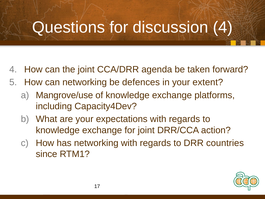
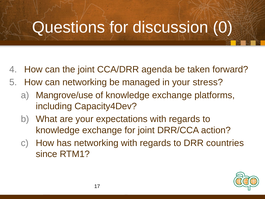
discussion 4: 4 -> 0
defences: defences -> managed
extent: extent -> stress
